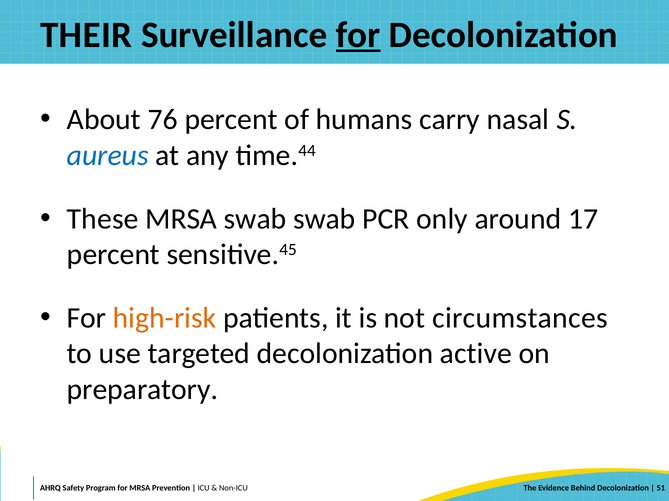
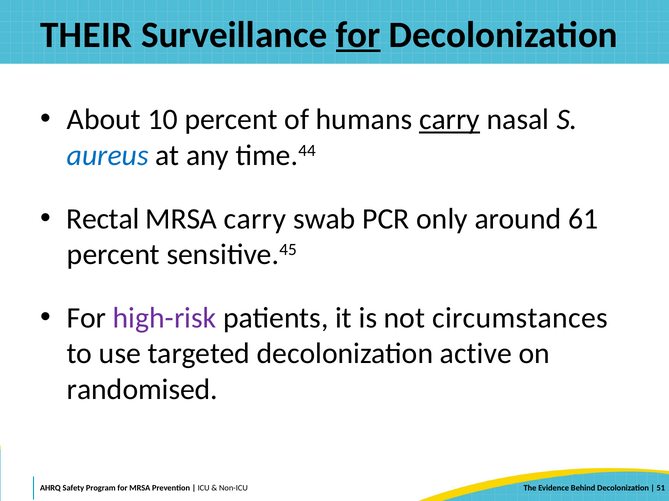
76: 76 -> 10
carry at (449, 120) underline: none -> present
These: These -> Rectal
MRSA swab: swab -> carry
17: 17 -> 61
high-risk colour: orange -> purple
preparatory: preparatory -> randomised
